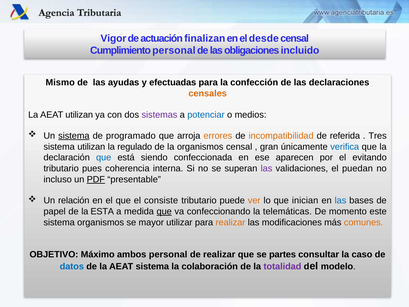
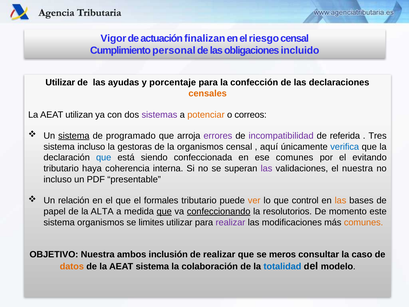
desde: desde -> riesgo
Mismo at (60, 83): Mismo -> Utilizar
efectuadas: efectuadas -> porcentaje
potenciar colour: blue -> orange
medios: medios -> correos
errores colour: orange -> purple
incompatibilidad colour: orange -> purple
sistema utilizan: utilizan -> incluso
regulado: regulado -> gestoras
gran: gran -> aquí
ese aparecen: aparecen -> comunes
pues: pues -> haya
el puedan: puedan -> nuestra
PDF underline: present -> none
consiste: consiste -> formales
inician: inician -> control
las at (341, 200) colour: blue -> orange
ESTA: ESTA -> ALTA
confeccionando underline: none -> present
telemáticas: telemáticas -> resolutorios
mayor: mayor -> limites
realizar at (230, 222) colour: orange -> purple
OBJETIVO Máximo: Máximo -> Nuestra
ambos personal: personal -> inclusión
partes: partes -> meros
datos colour: blue -> orange
totalidad colour: purple -> blue
